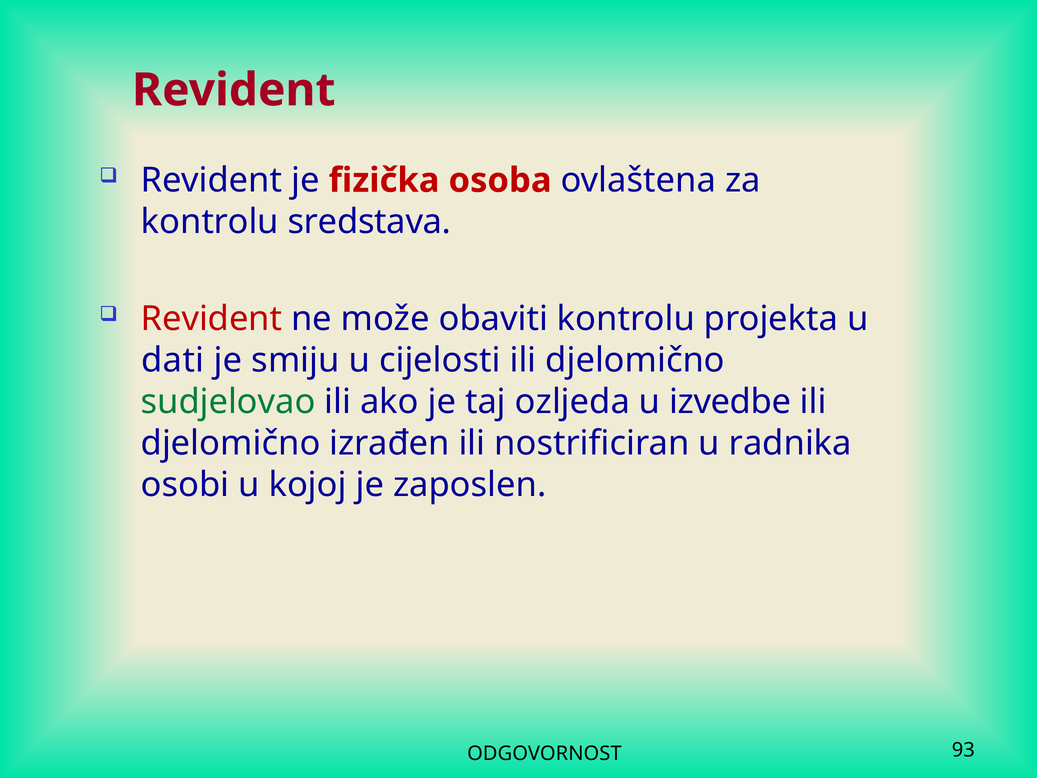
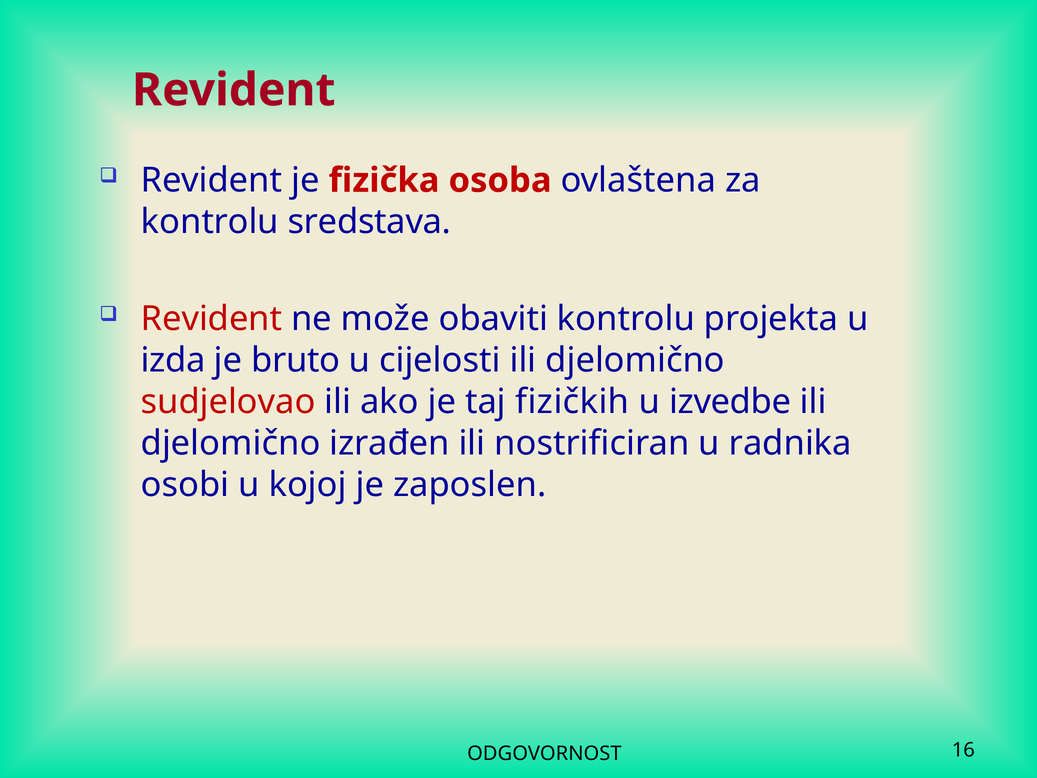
dati: dati -> izda
smiju: smiju -> bruto
sudjelovao colour: green -> red
ozljeda: ozljeda -> fizičkih
93: 93 -> 16
